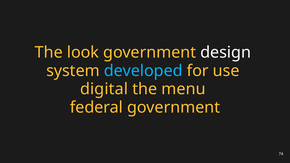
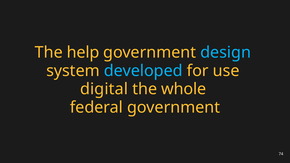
look: look -> help
design colour: white -> light blue
menu: menu -> whole
